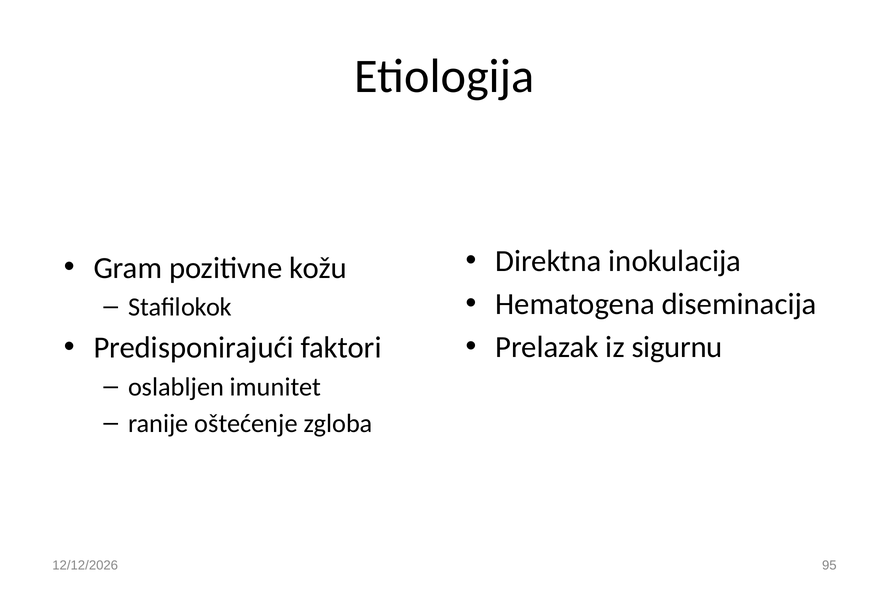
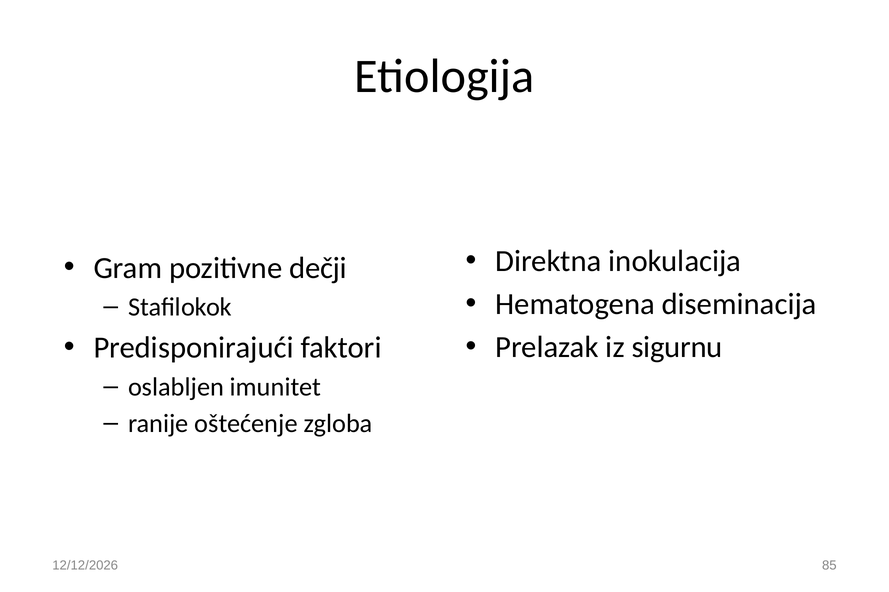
kožu: kožu -> dečji
95: 95 -> 85
